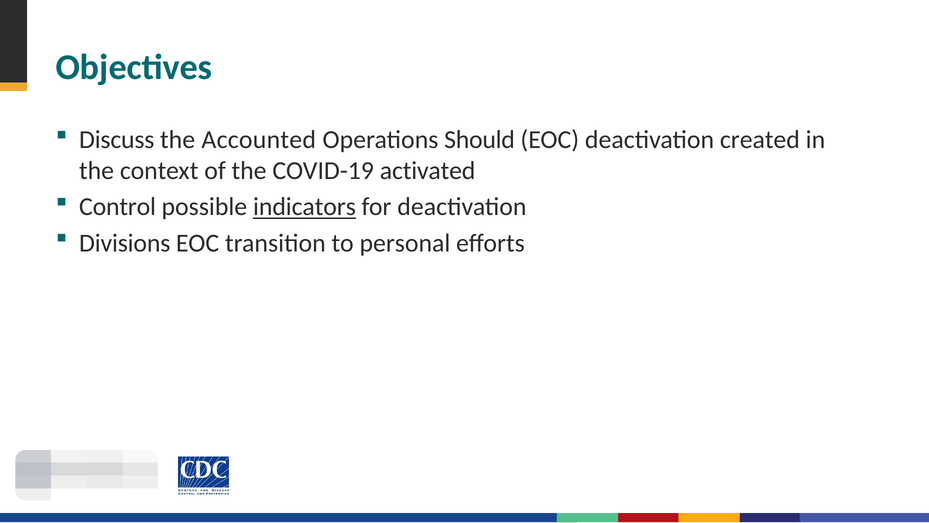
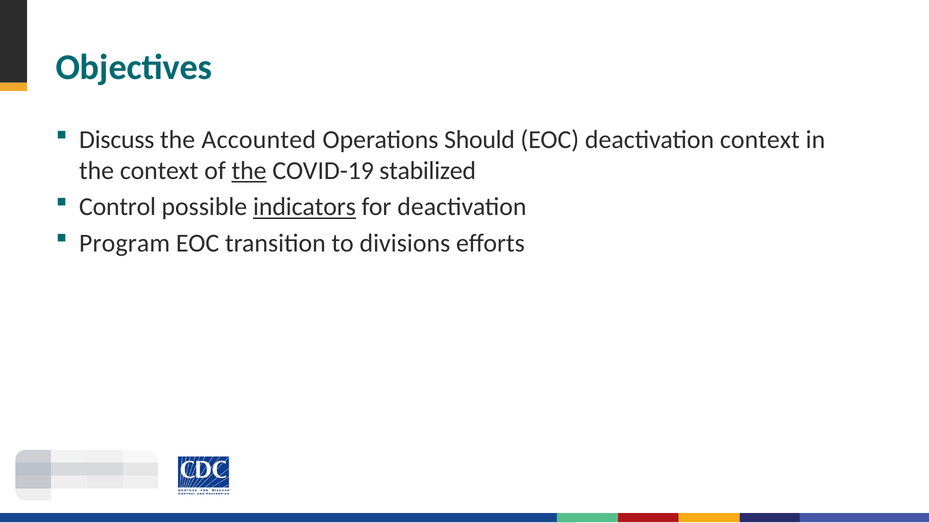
deactivation created: created -> context
the at (249, 171) underline: none -> present
activated: activated -> stabilized
Divisions: Divisions -> Program
personal: personal -> divisions
